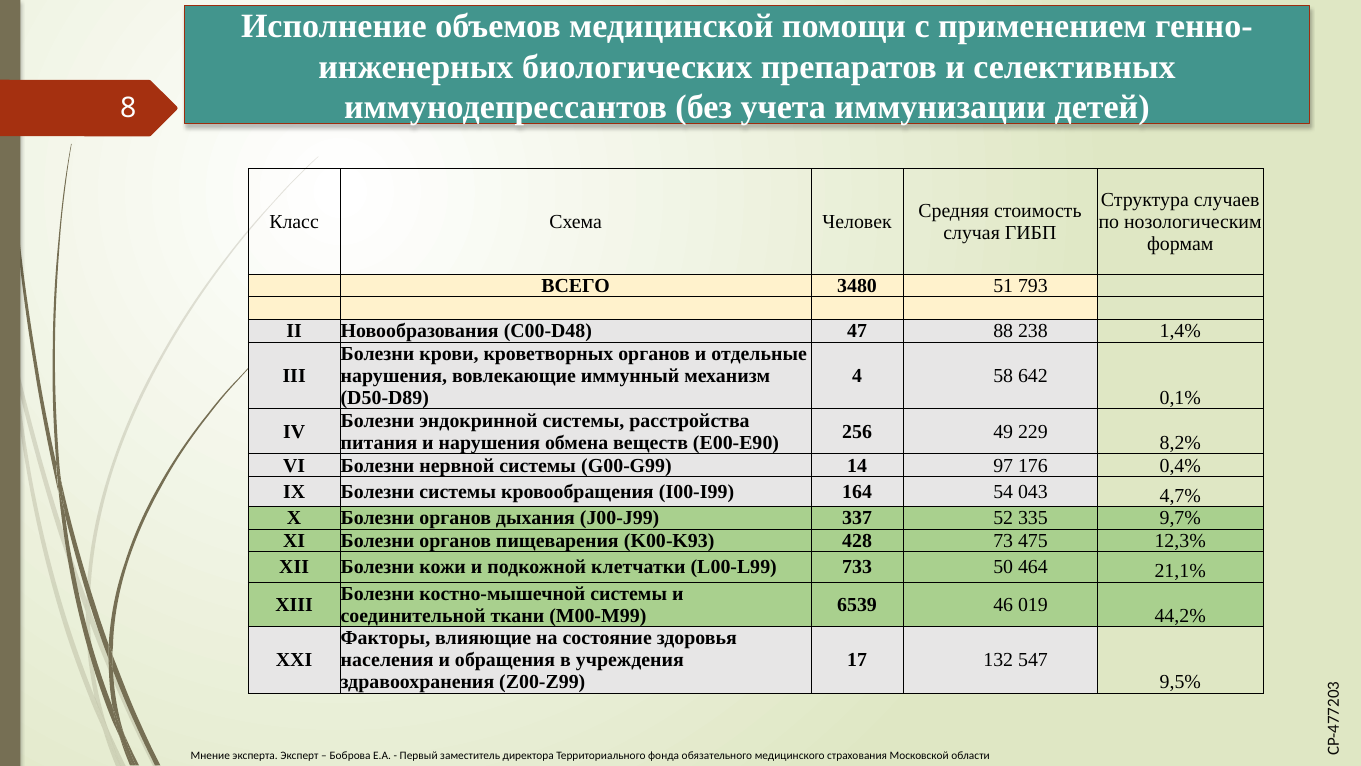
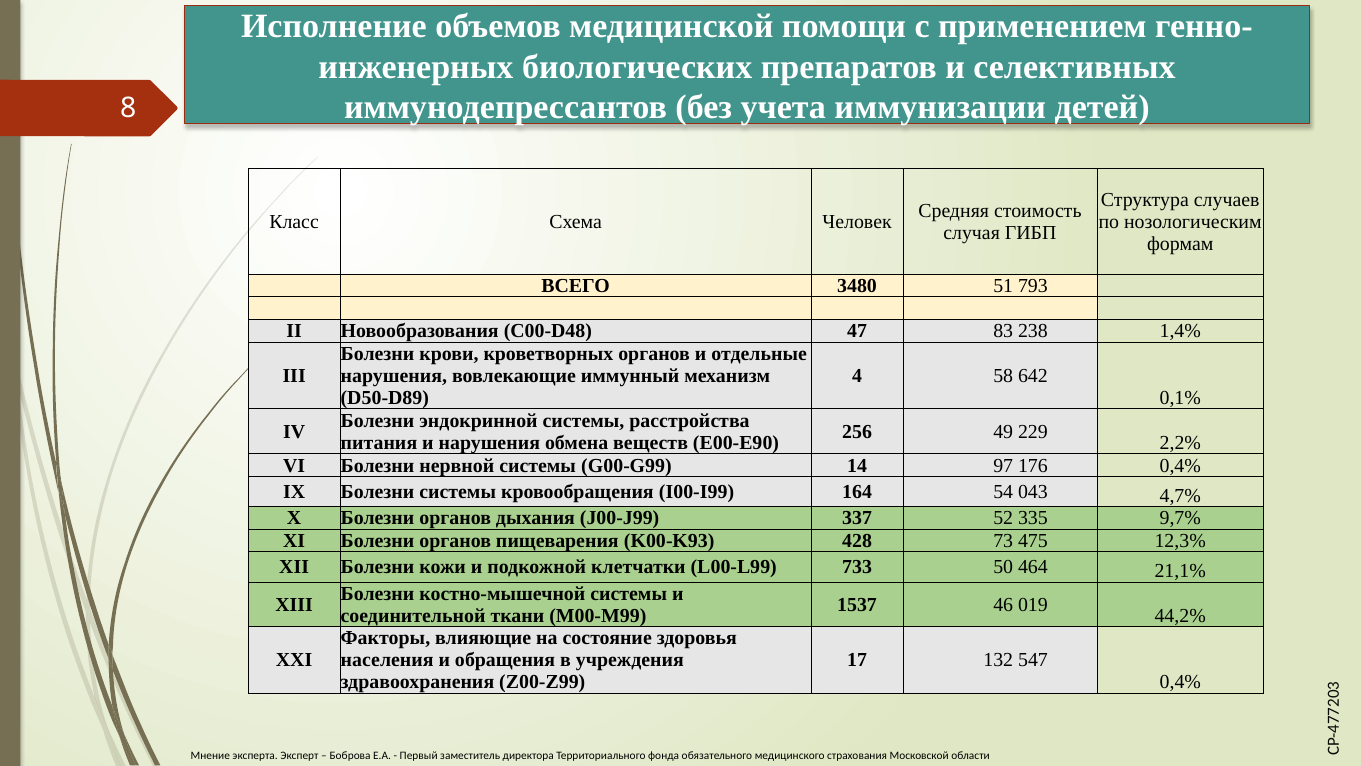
88: 88 -> 83
8,2%: 8,2% -> 2,2%
6539: 6539 -> 1537
9,5% at (1180, 682): 9,5% -> 0,4%
